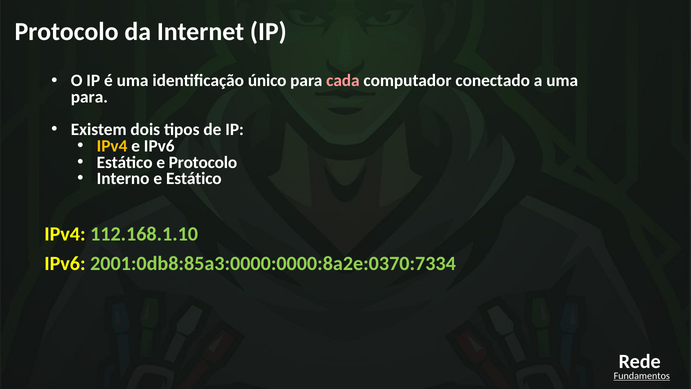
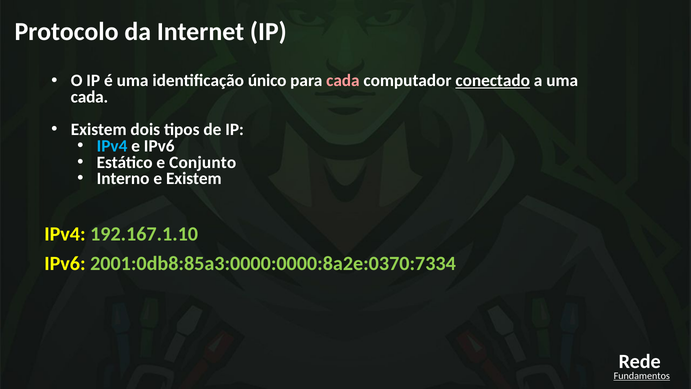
conectado underline: none -> present
para at (89, 97): para -> cada
IPv4 at (112, 146) colour: yellow -> light blue
e Protocolo: Protocolo -> Conjunto
e Estático: Estático -> Existem
112.168.1.10: 112.168.1.10 -> 192.167.1.10
